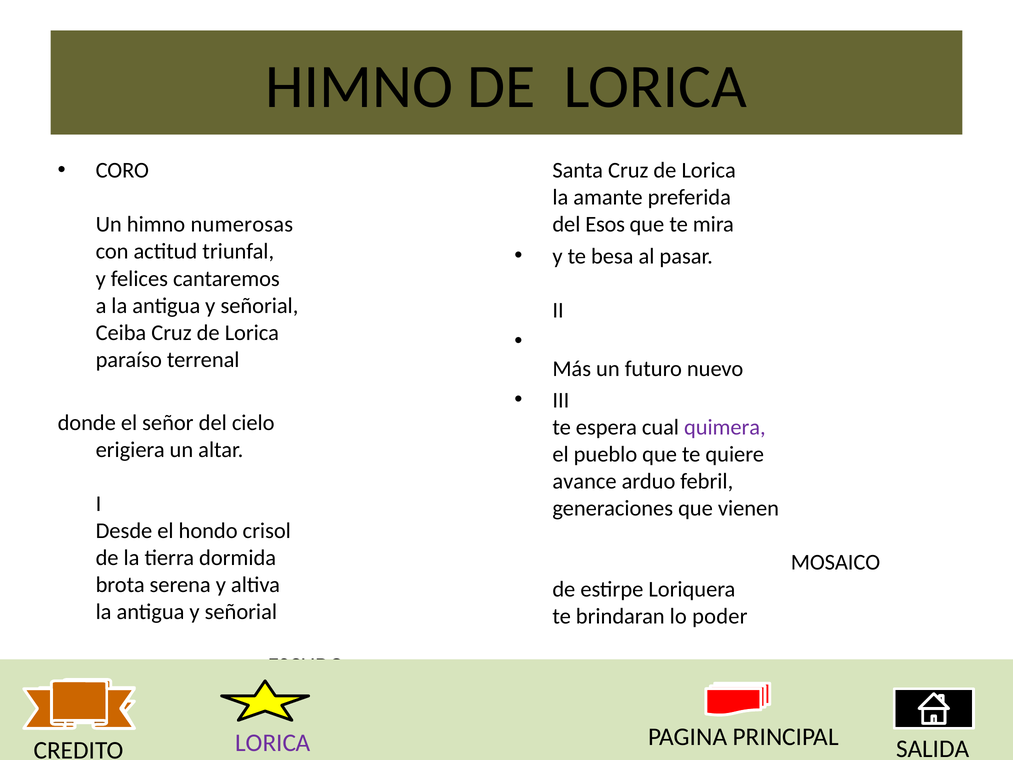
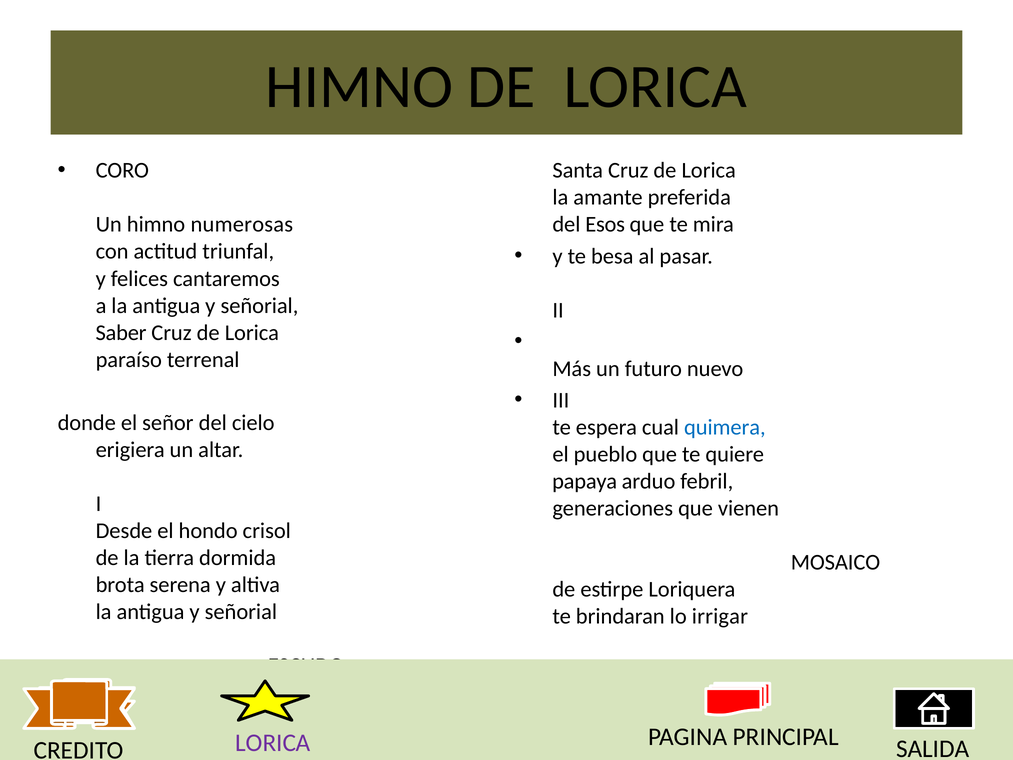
Ceiba: Ceiba -> Saber
quimera colour: purple -> blue
avance: avance -> papaya
poder: poder -> irrigar
